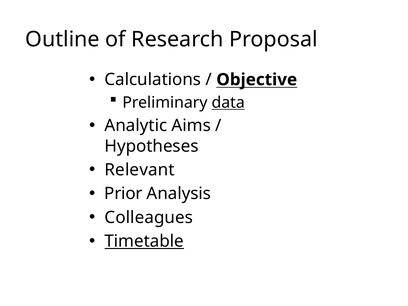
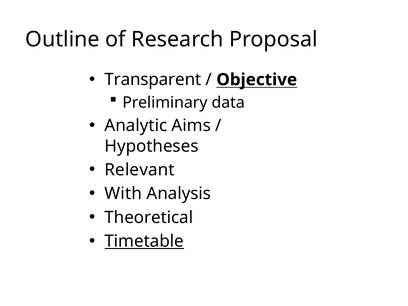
Calculations: Calculations -> Transparent
data underline: present -> none
Prior: Prior -> With
Colleagues: Colleagues -> Theoretical
